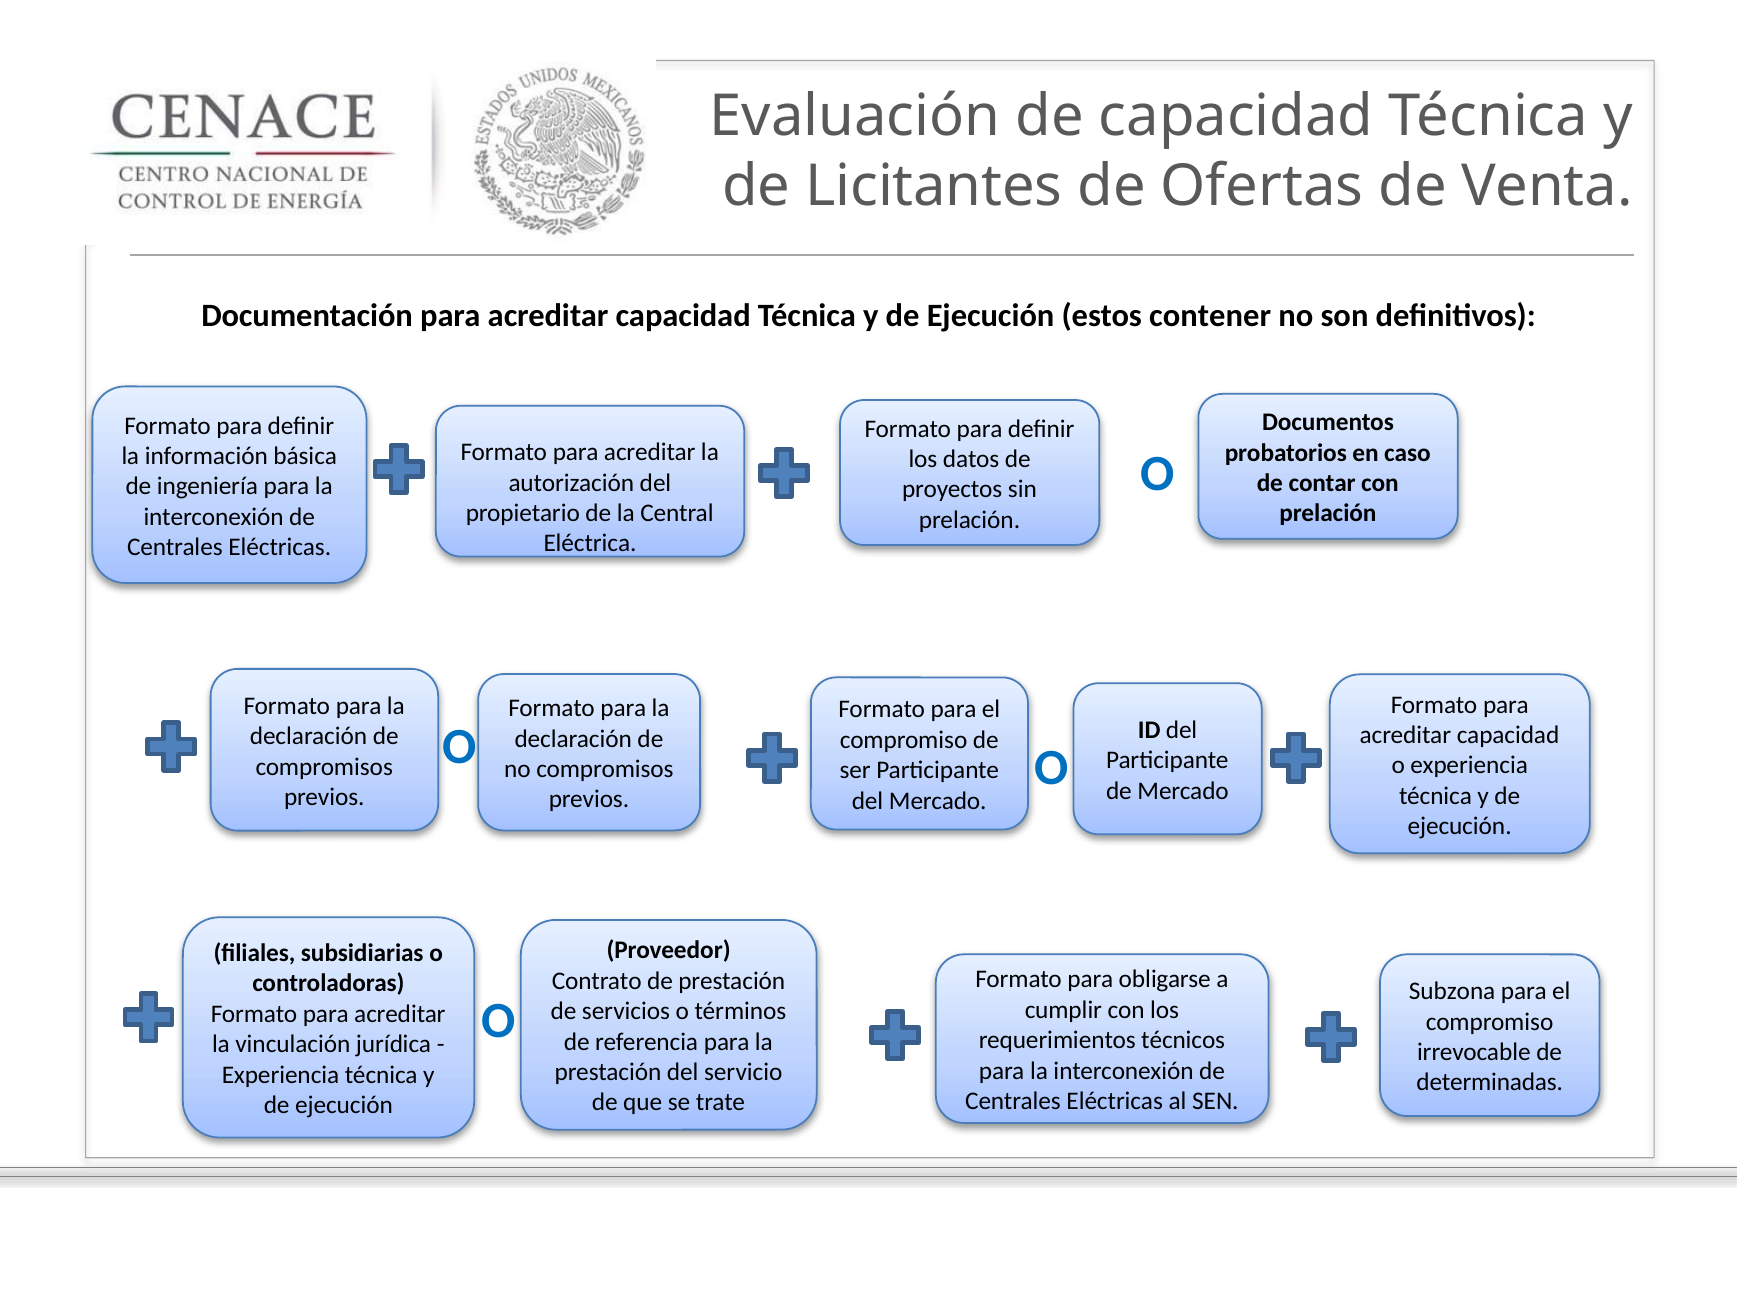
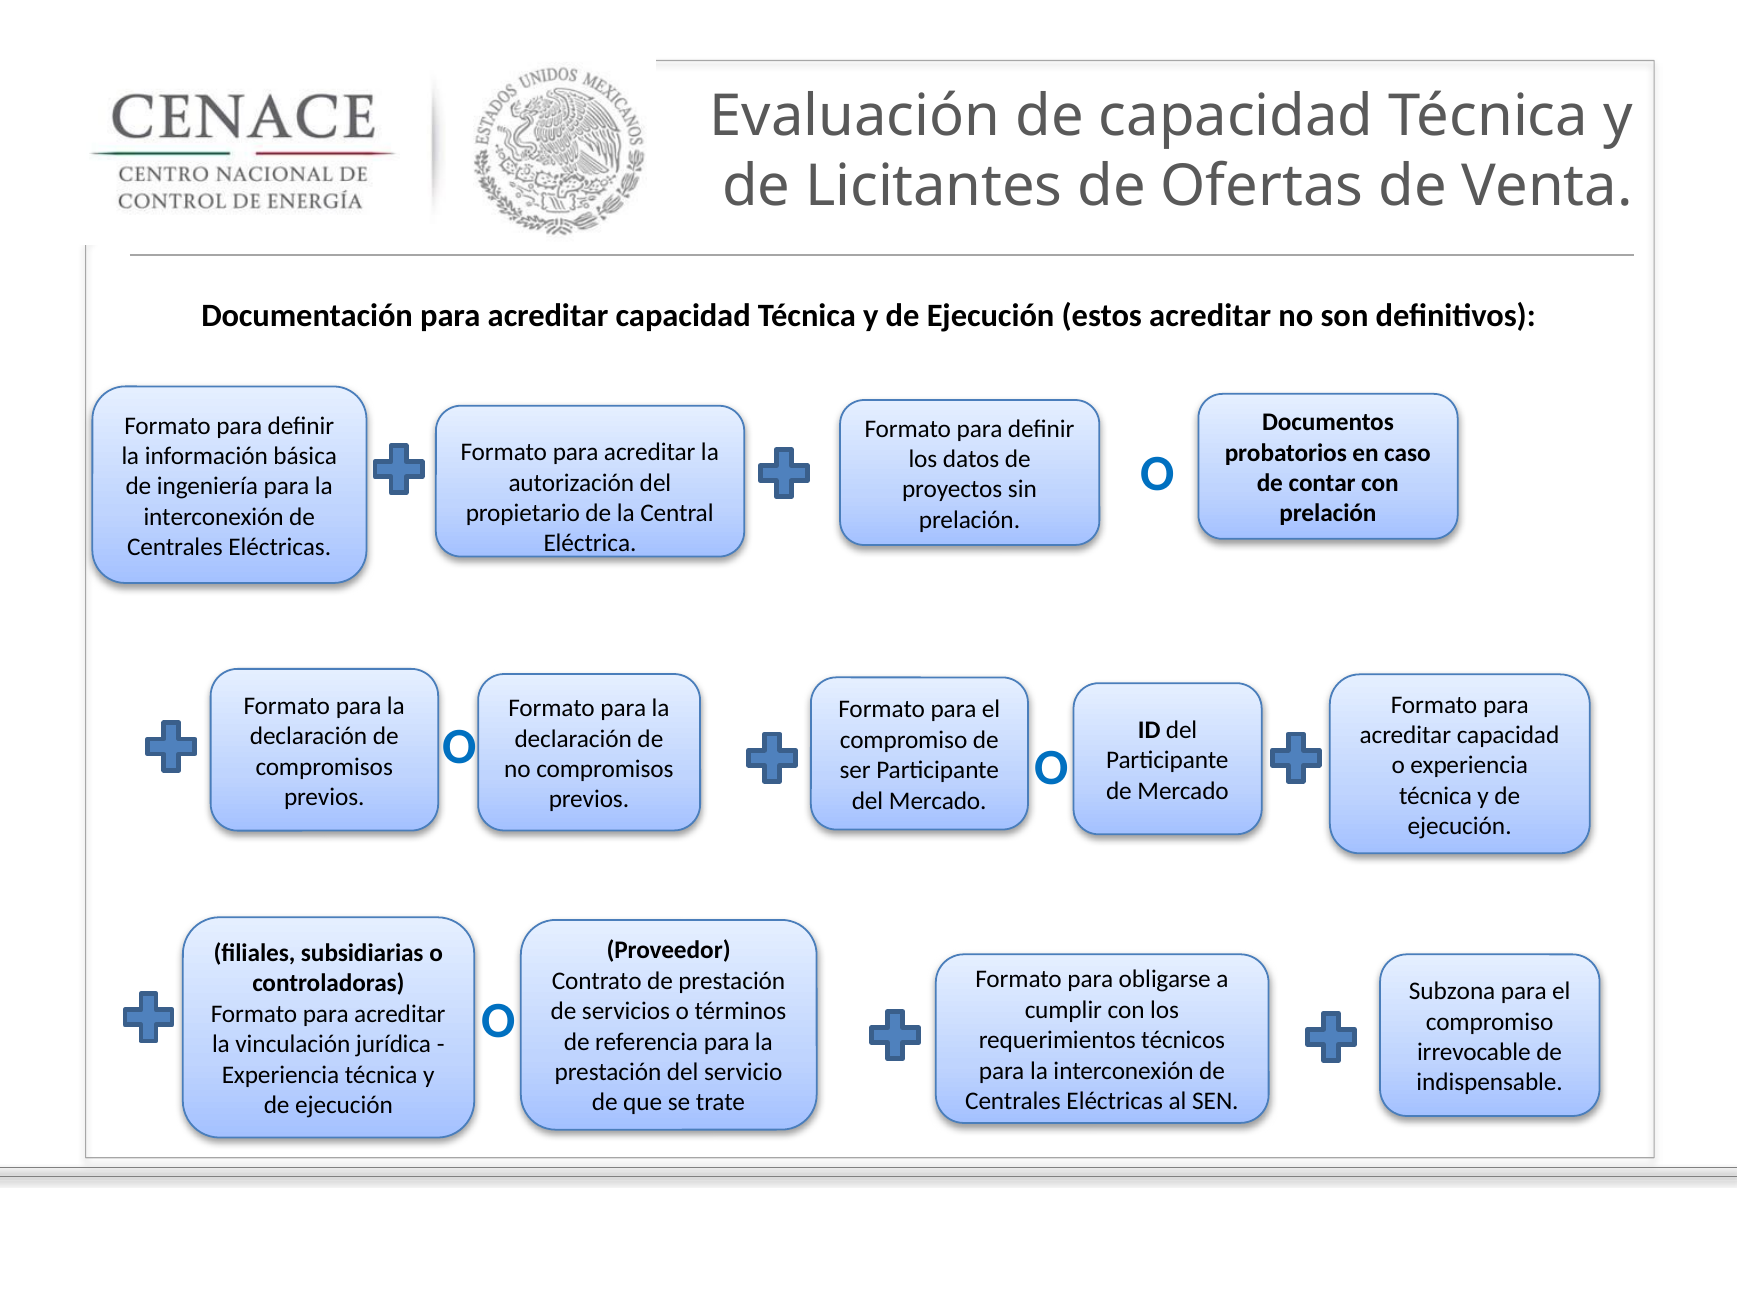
estos contener: contener -> acreditar
determinadas: determinadas -> indispensable
